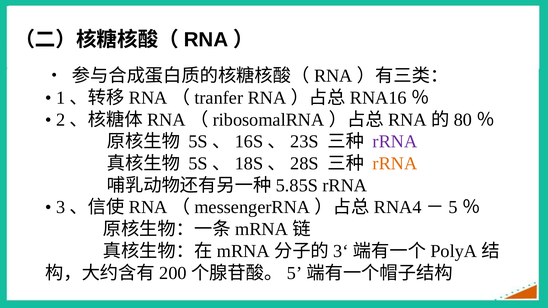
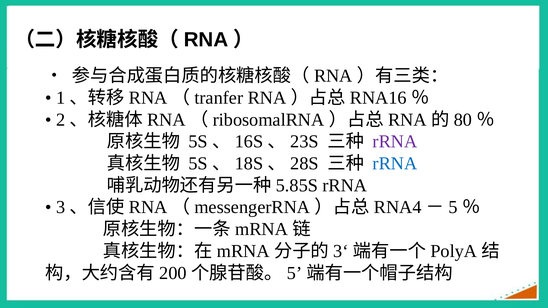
rRNA at (395, 164) colour: orange -> blue
